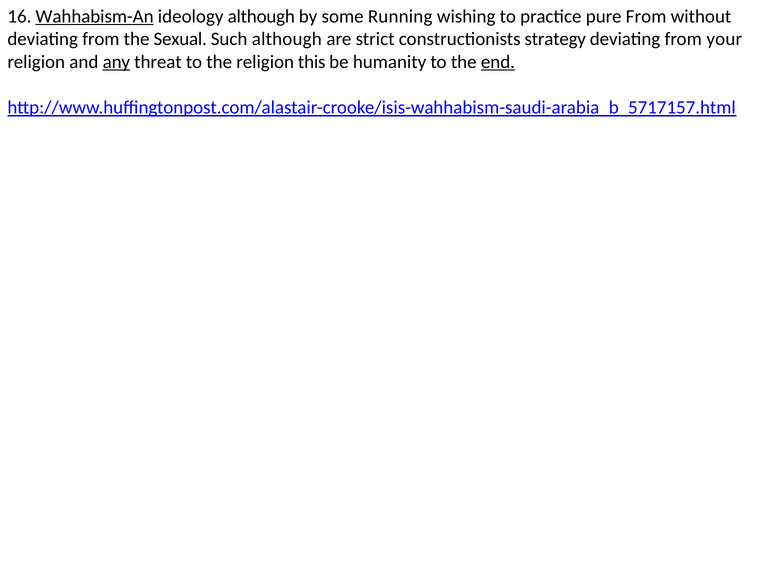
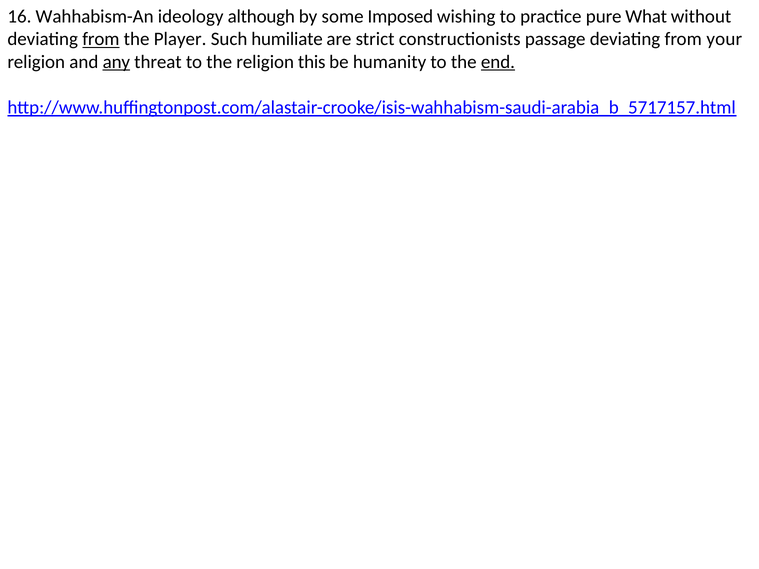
Wahhabism-An underline: present -> none
Running: Running -> Imposed
pure From: From -> What
from at (101, 39) underline: none -> present
Sexual: Sexual -> Player
Such although: although -> humiliate
strategy: strategy -> passage
